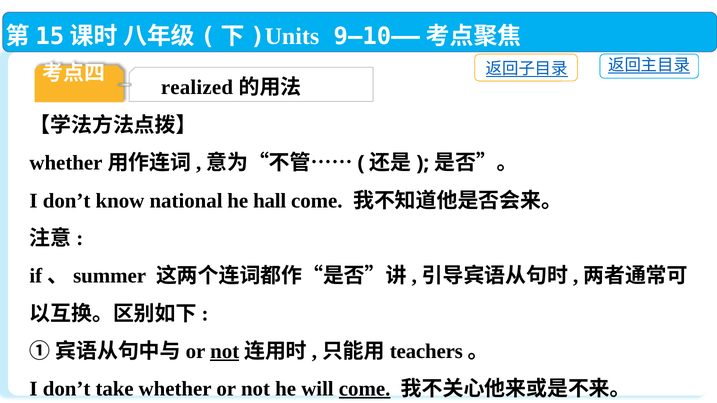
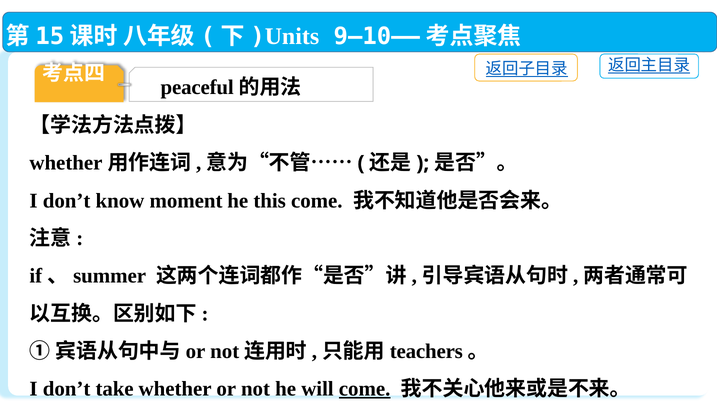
realized: realized -> peaceful
national: national -> moment
hall: hall -> this
not at (225, 352) underline: present -> none
